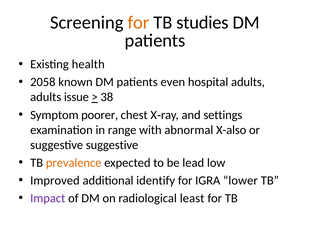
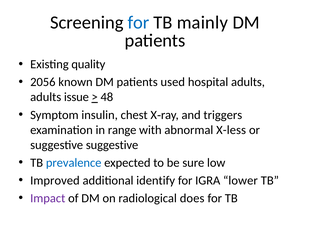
for at (138, 23) colour: orange -> blue
studies: studies -> mainly
health: health -> quality
2058: 2058 -> 2056
even: even -> used
38: 38 -> 48
poorer: poorer -> insulin
settings: settings -> triggers
X-also: X-also -> X-less
prevalence colour: orange -> blue
lead: lead -> sure
least: least -> does
